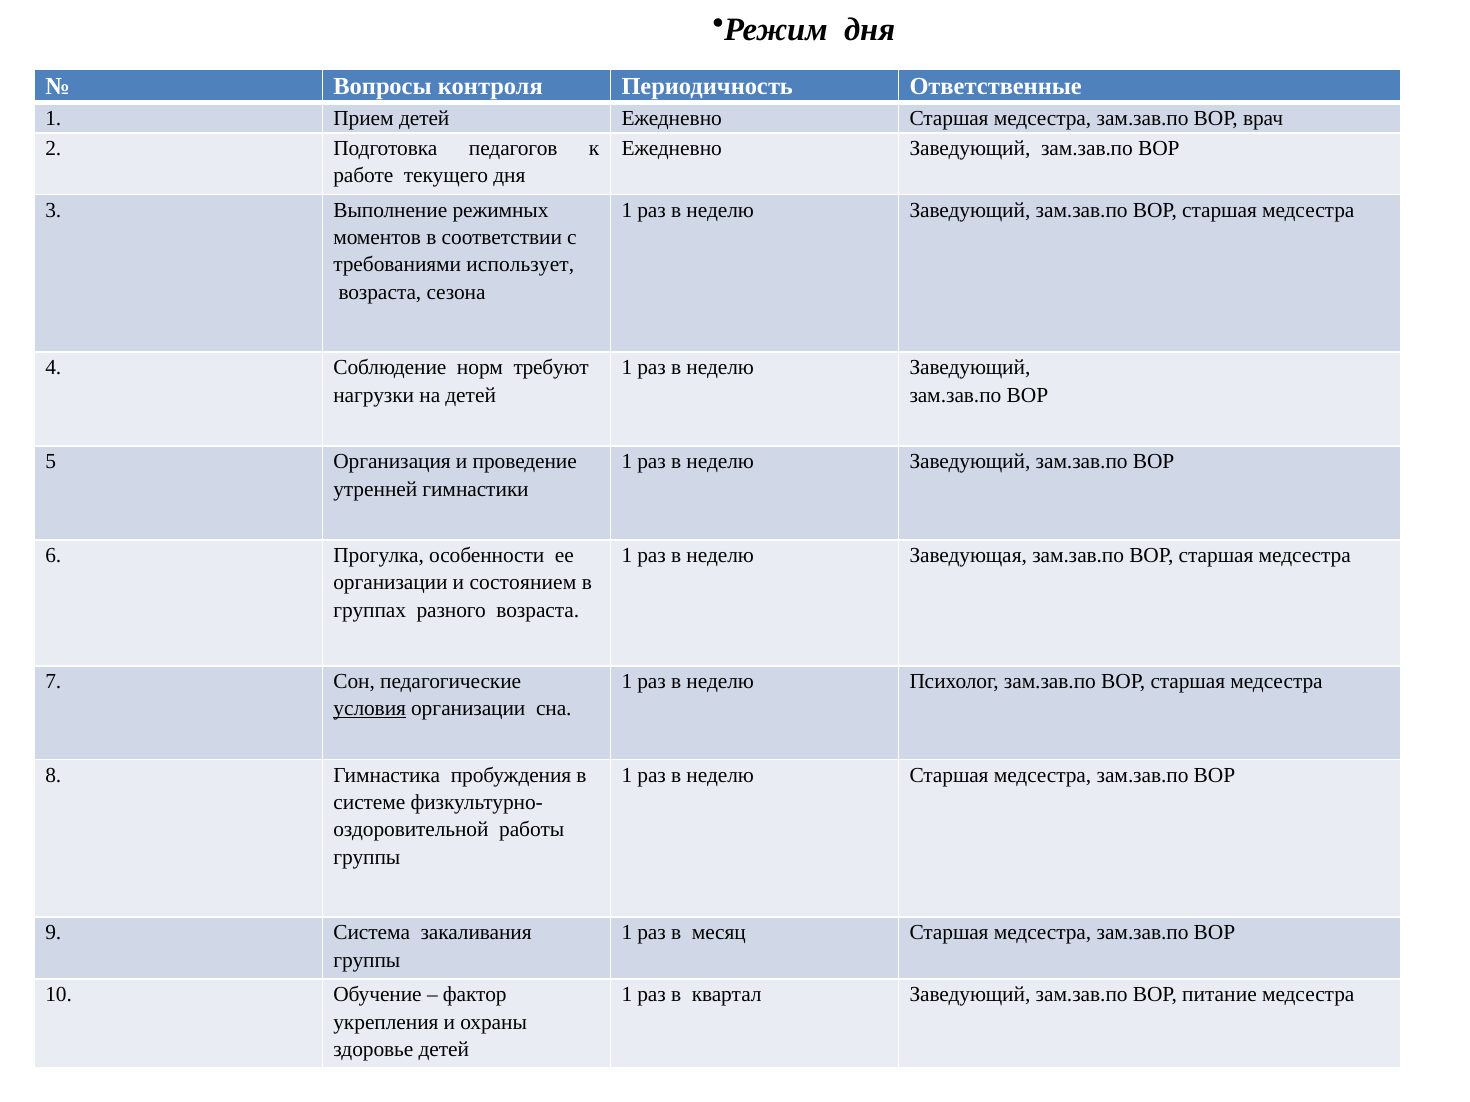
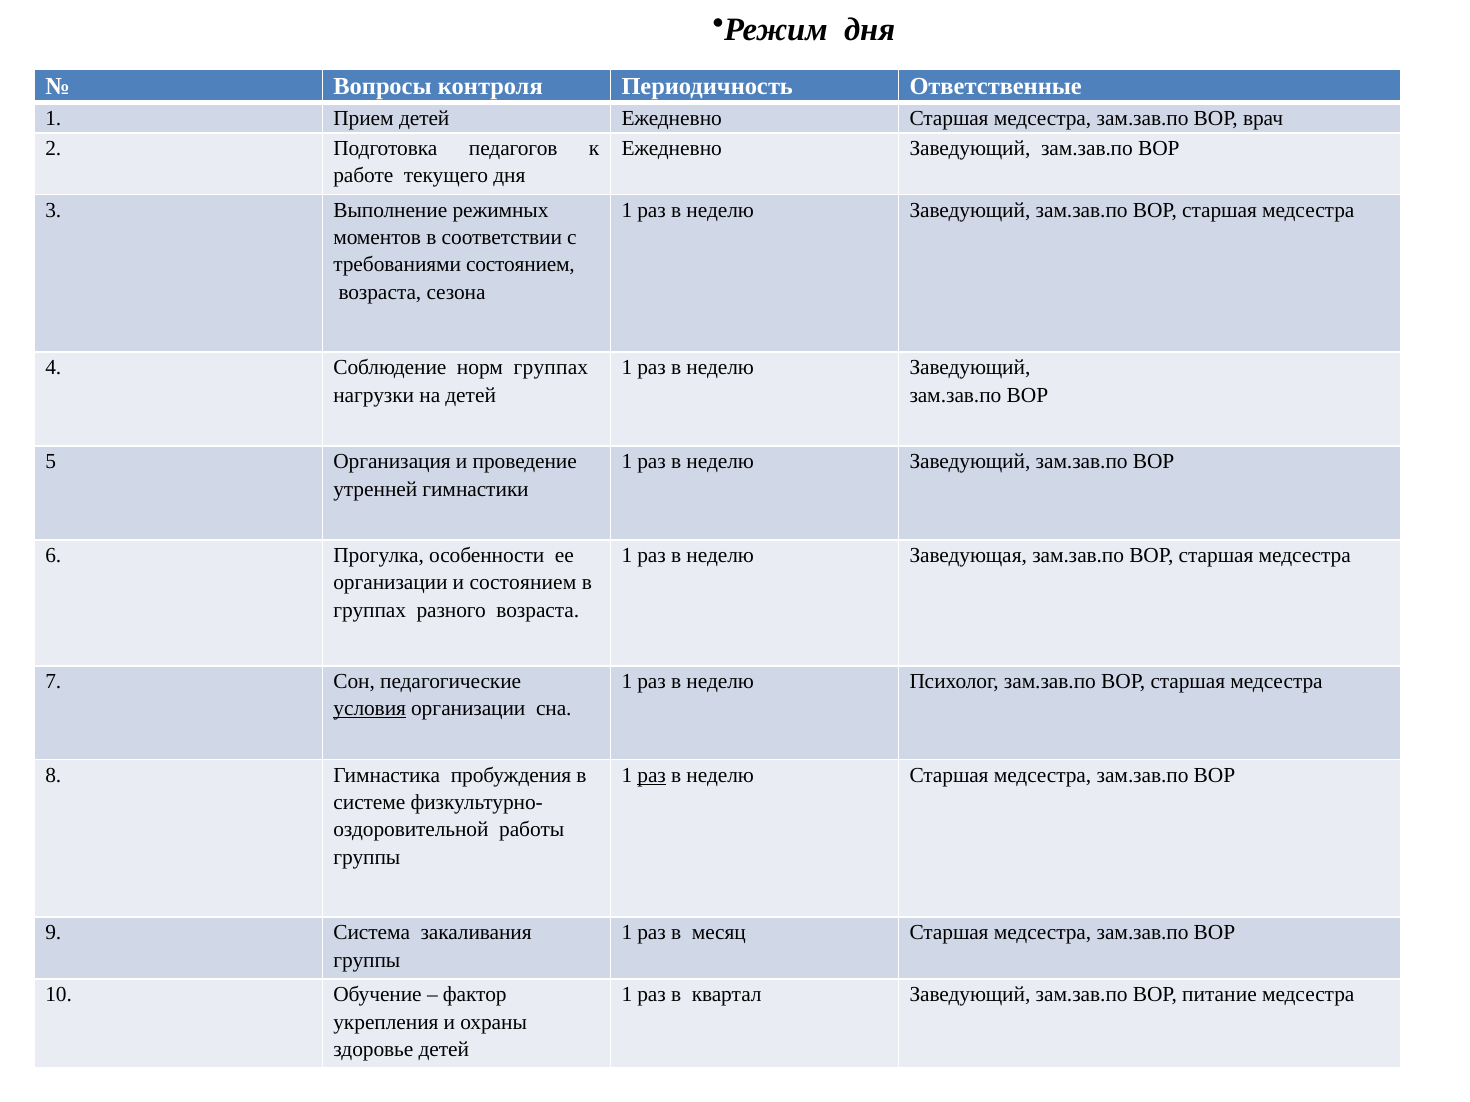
требованиями использует: использует -> состоянием
норм требуют: требуют -> группах
раз at (652, 776) underline: none -> present
